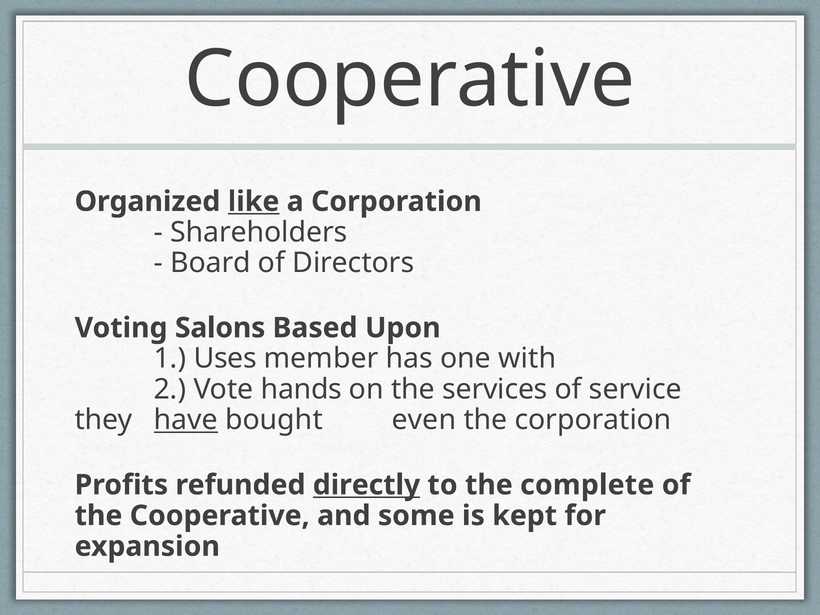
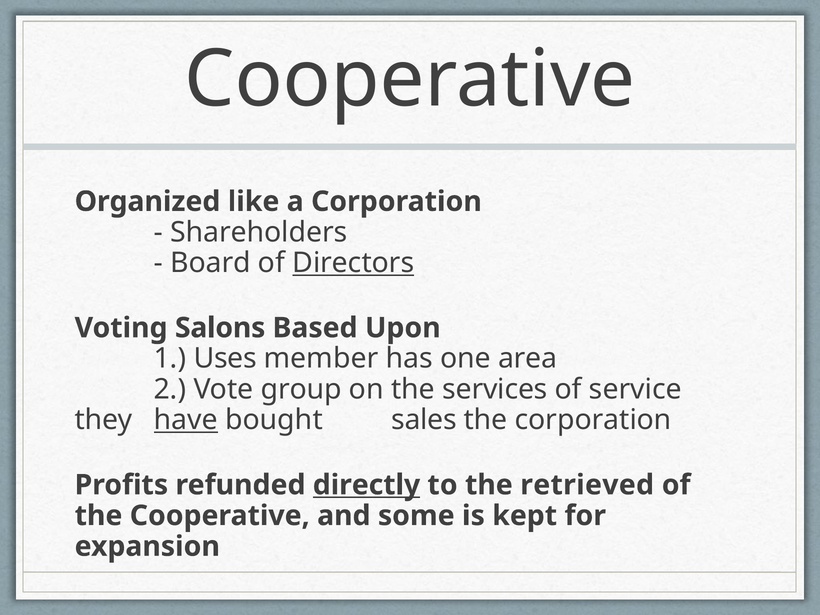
like underline: present -> none
Directors underline: none -> present
with: with -> area
hands: hands -> group
even: even -> sales
complete: complete -> retrieved
